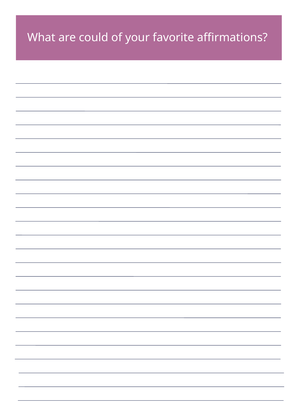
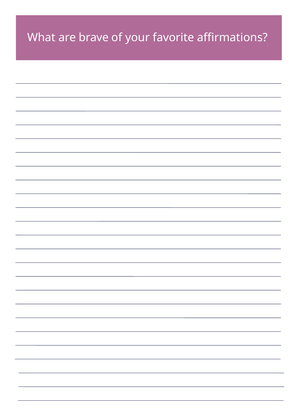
could: could -> brave
